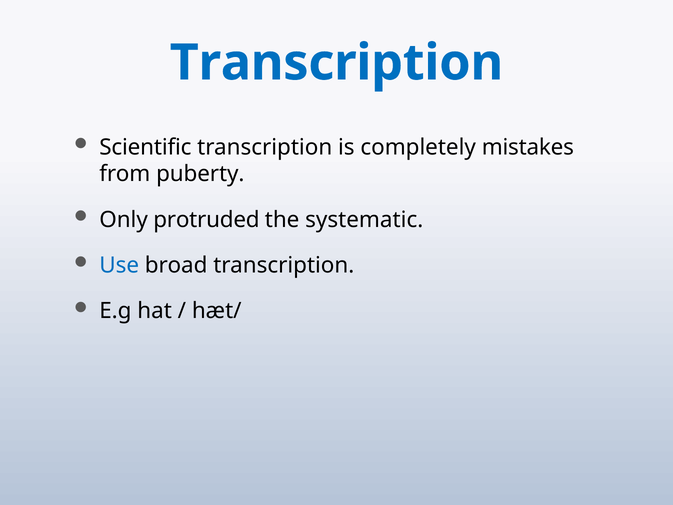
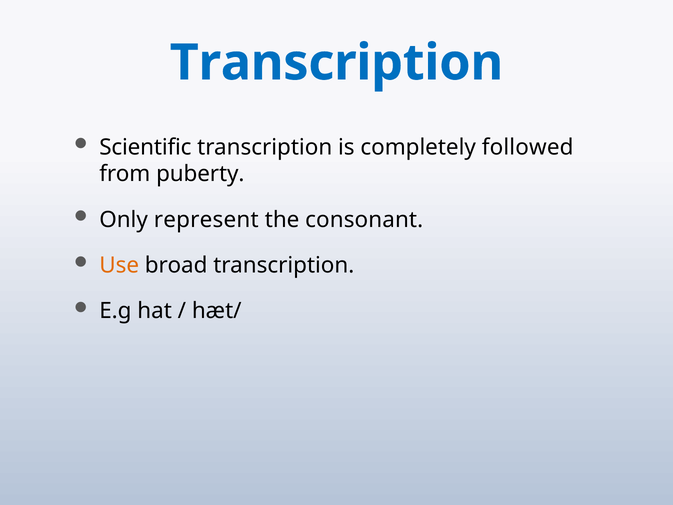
mistakes: mistakes -> followed
protruded: protruded -> represent
systematic: systematic -> consonant
Use colour: blue -> orange
